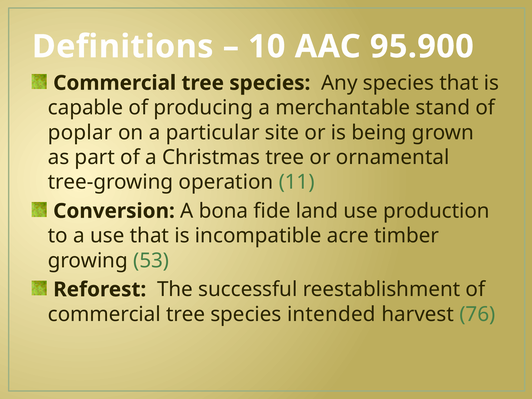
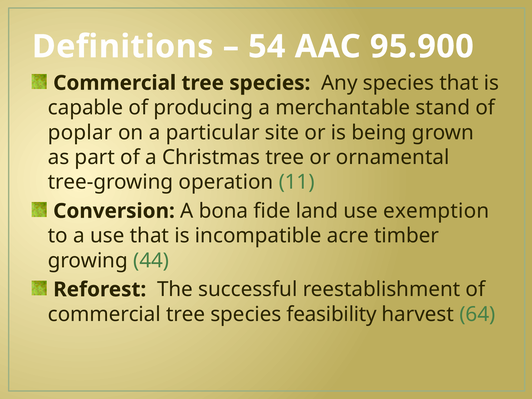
10: 10 -> 54
production: production -> exemption
53: 53 -> 44
intended: intended -> feasibility
76: 76 -> 64
